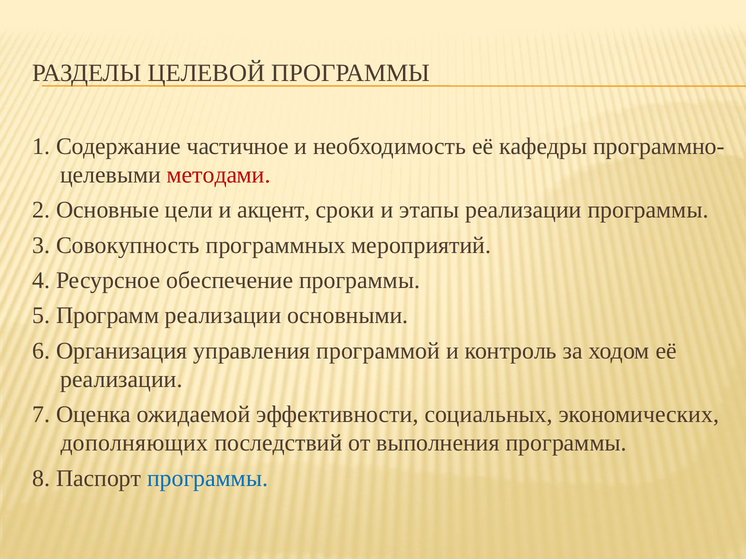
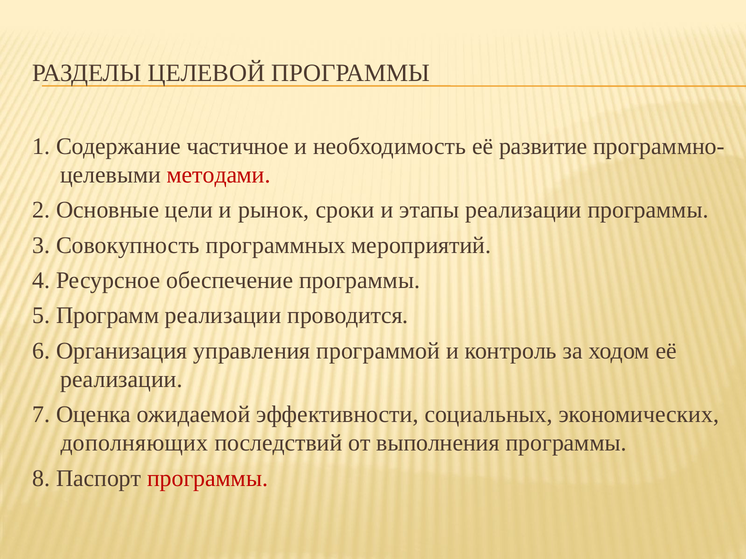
кафедры: кафедры -> развитие
акцент: акцент -> рынок
основными: основными -> проводится
программы at (208, 479) colour: blue -> red
